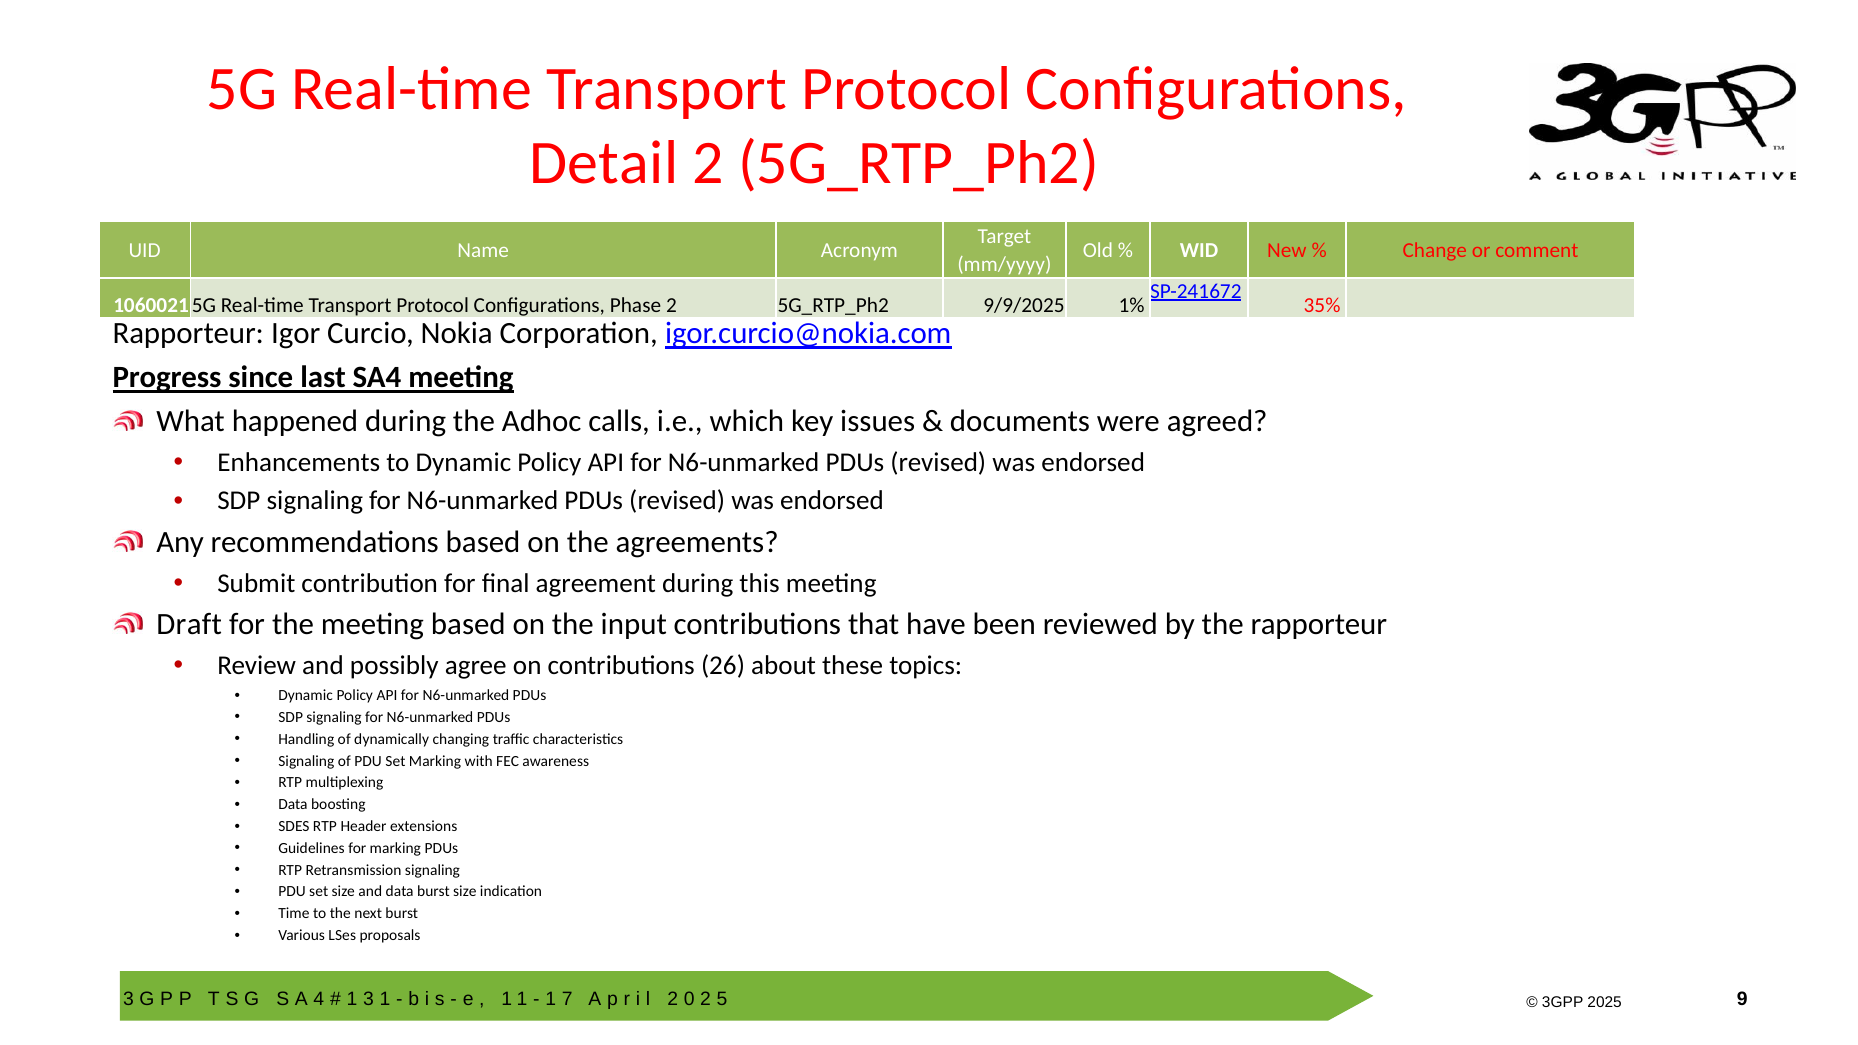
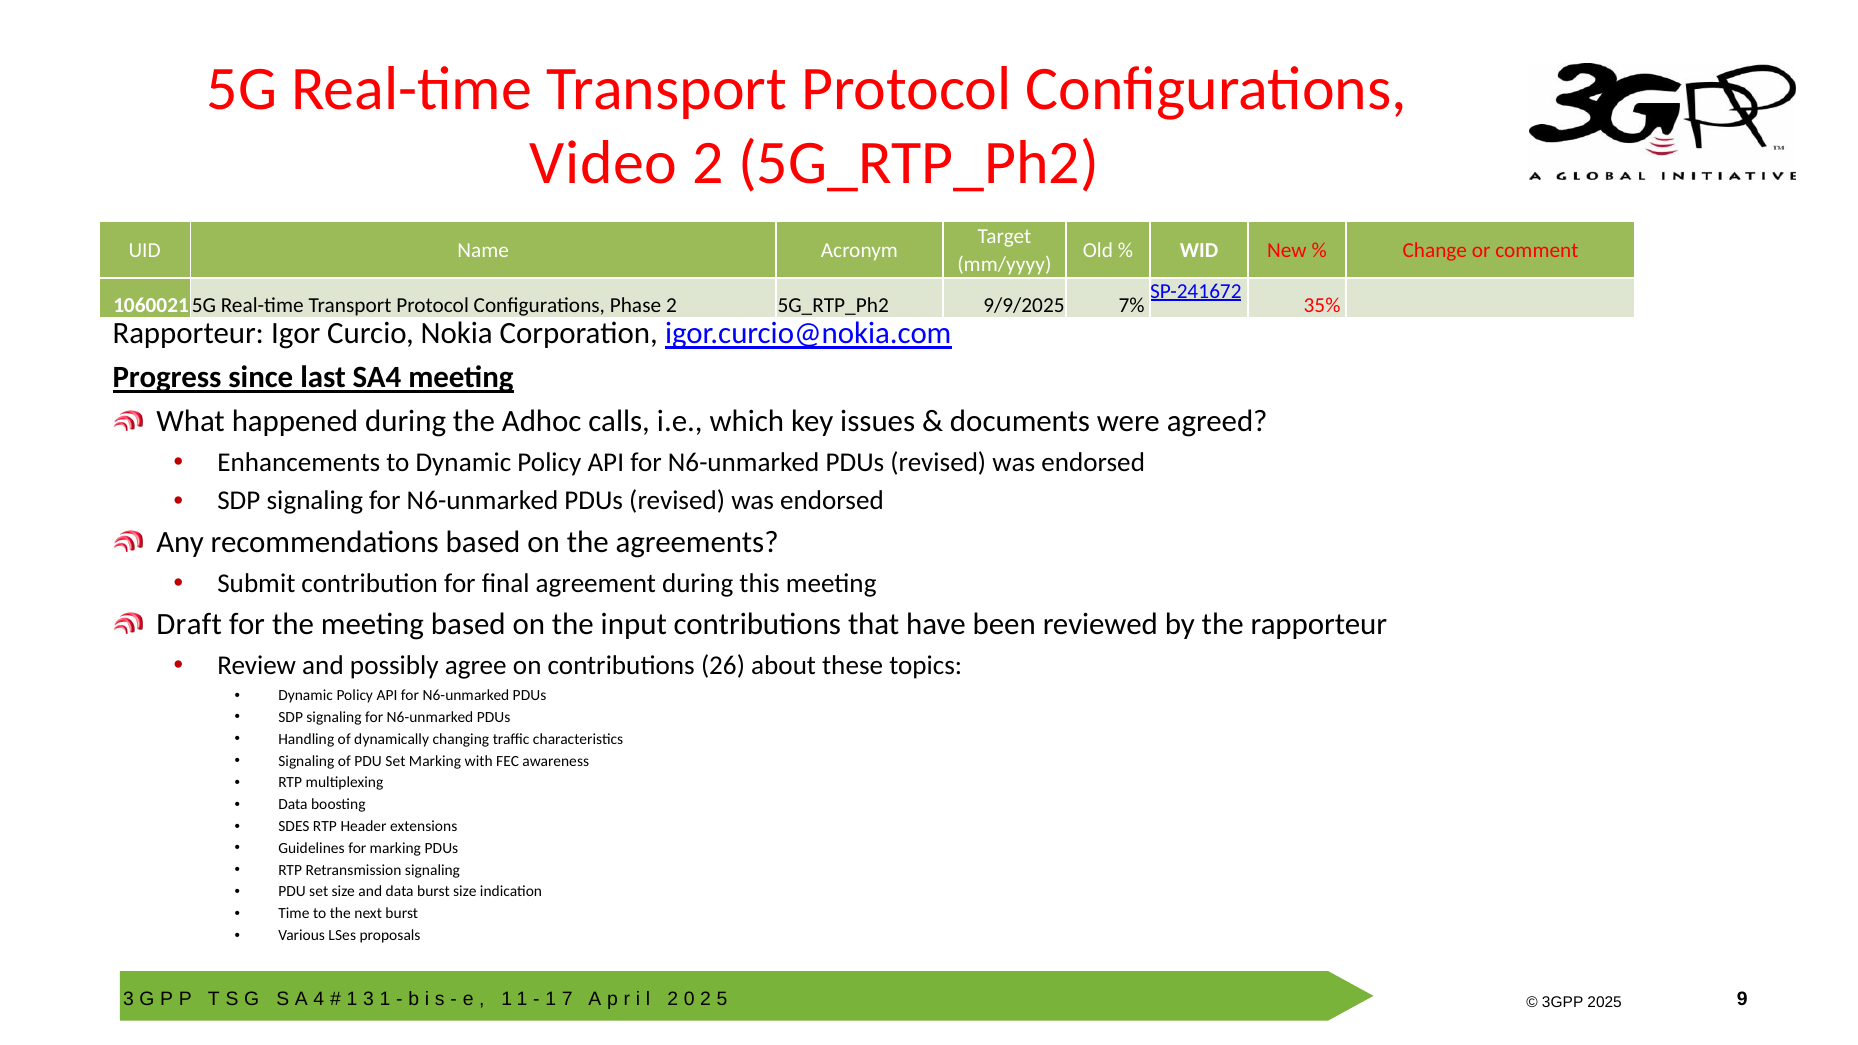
Detail: Detail -> Video
1%: 1% -> 7%
